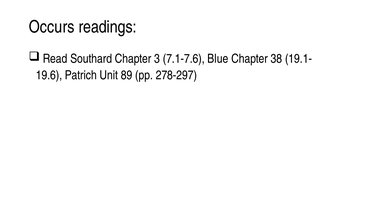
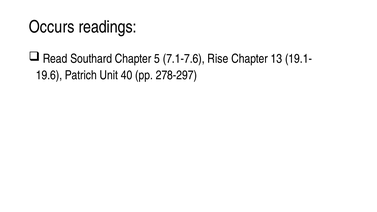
3: 3 -> 5
Blue: Blue -> Rise
38: 38 -> 13
89: 89 -> 40
